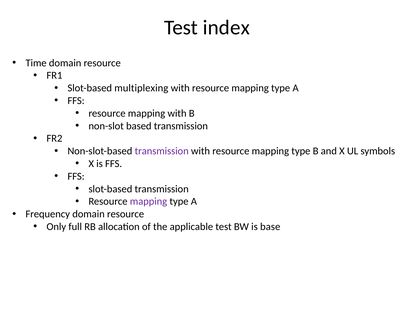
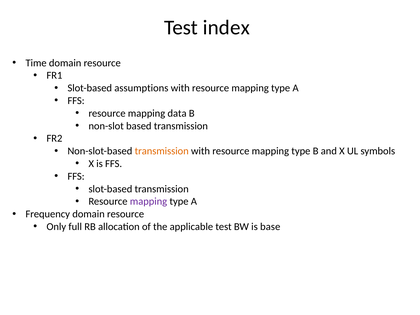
multiplexing: multiplexing -> assumptions
mapping with: with -> data
transmission at (162, 151) colour: purple -> orange
